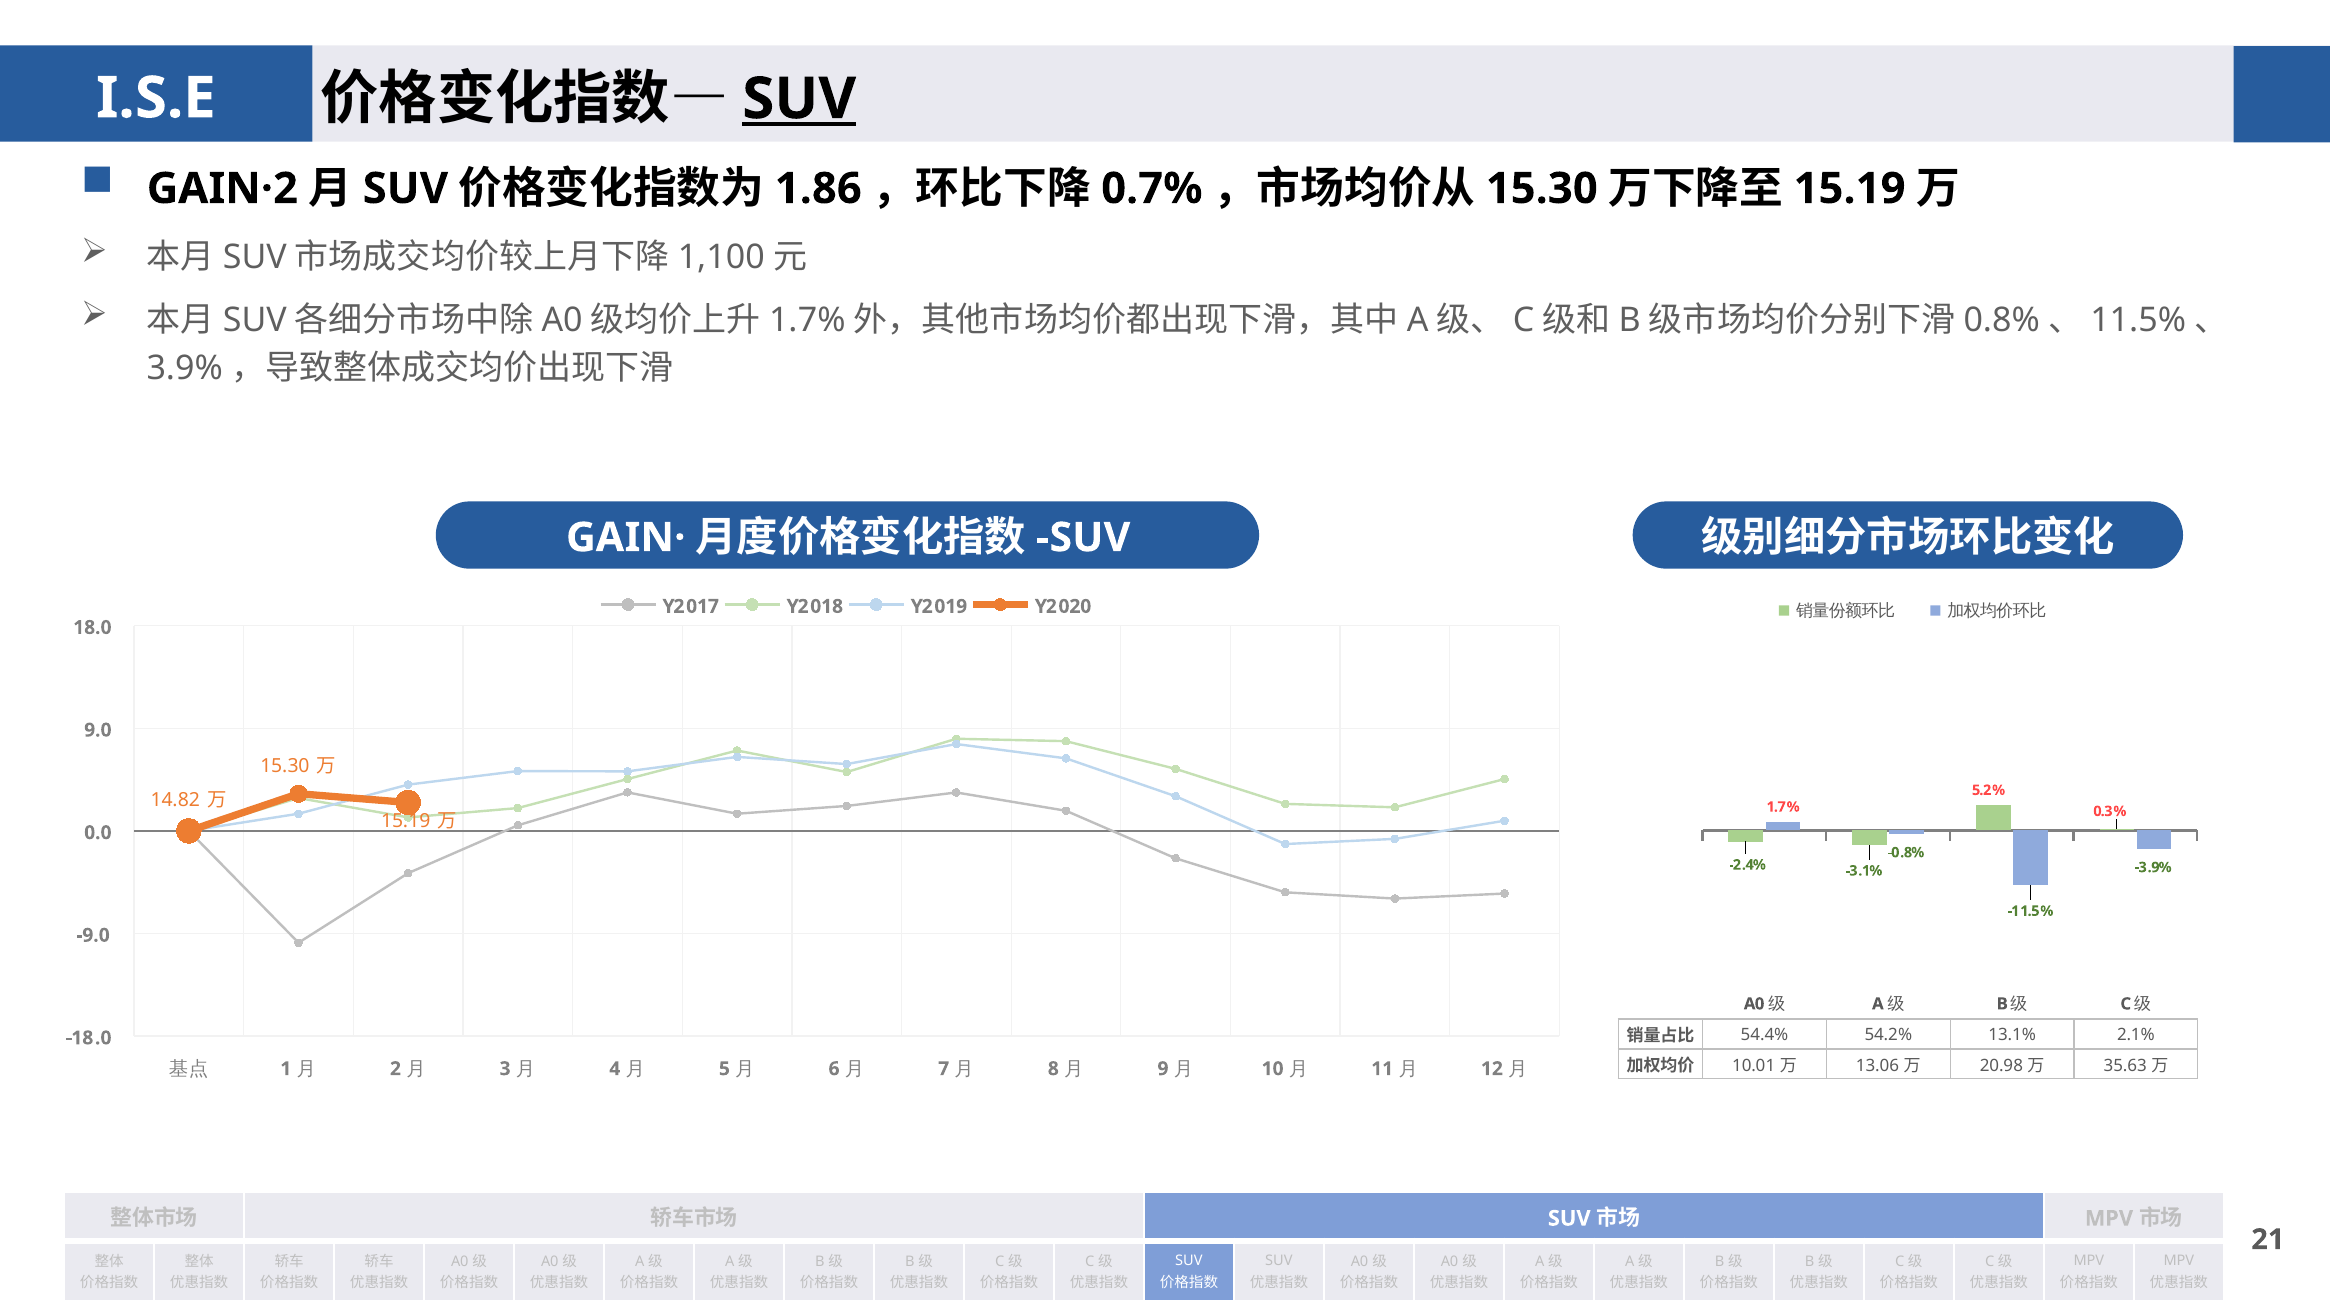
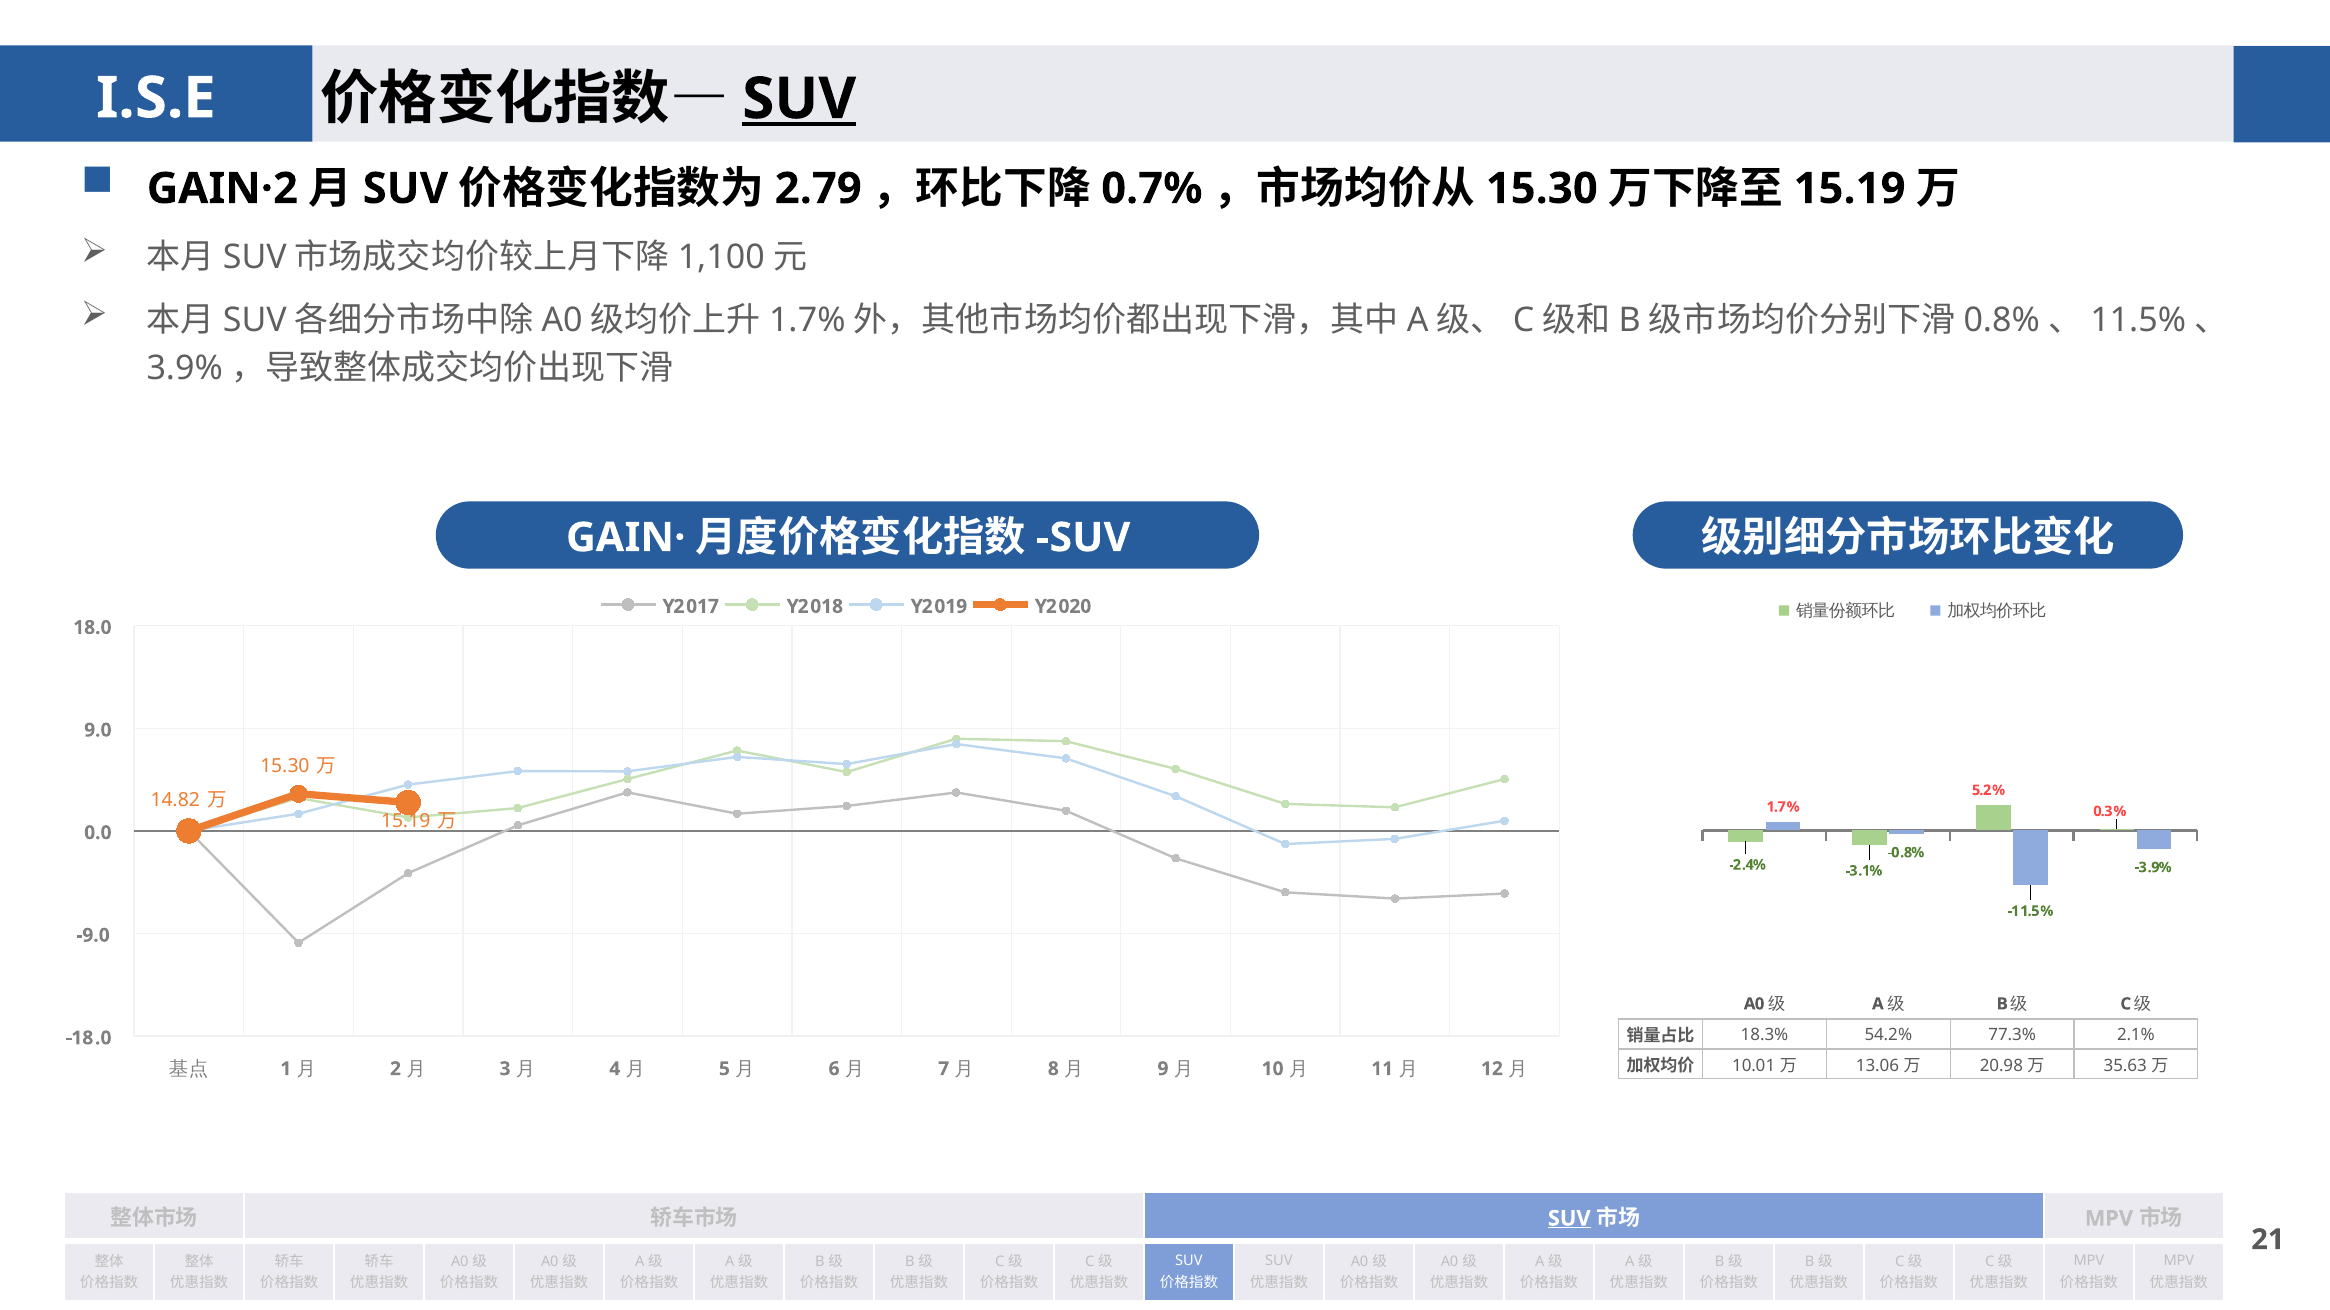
1.86: 1.86 -> 2.79
54.4%: 54.4% -> 18.3%
13.1%: 13.1% -> 77.3%
SUV at (1569, 1219) underline: none -> present
